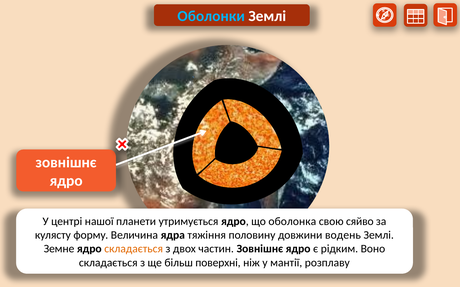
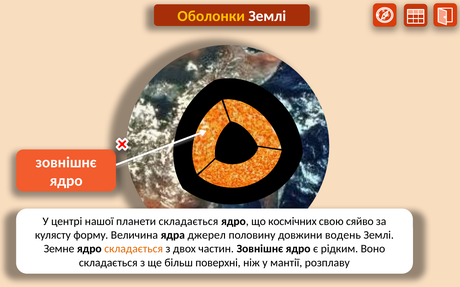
Оболонки colour: light blue -> yellow
планети утримується: утримується -> складається
оболонка: оболонка -> космічних
тяжіння: тяжіння -> джерел
